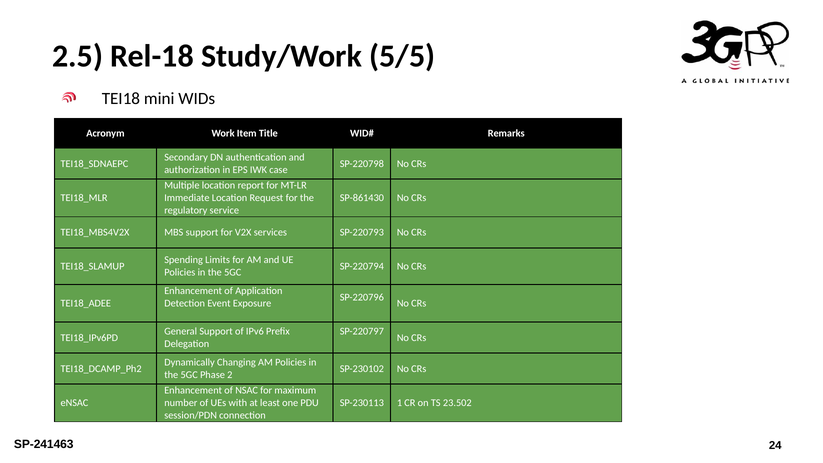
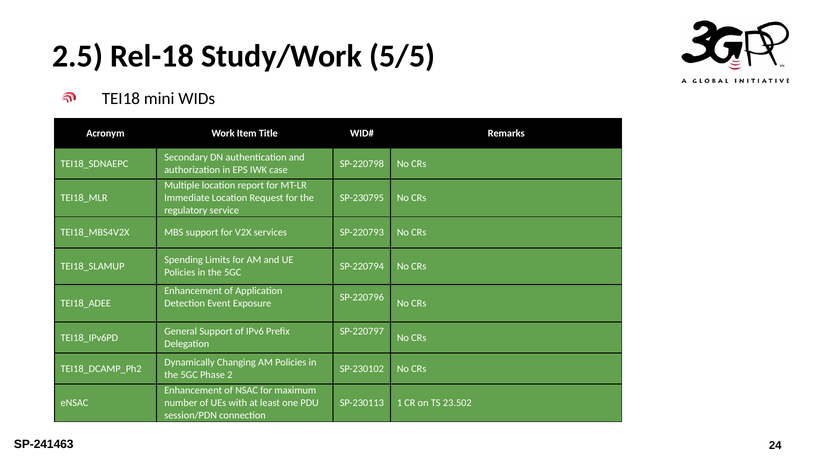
SP-861430: SP-861430 -> SP-230795
